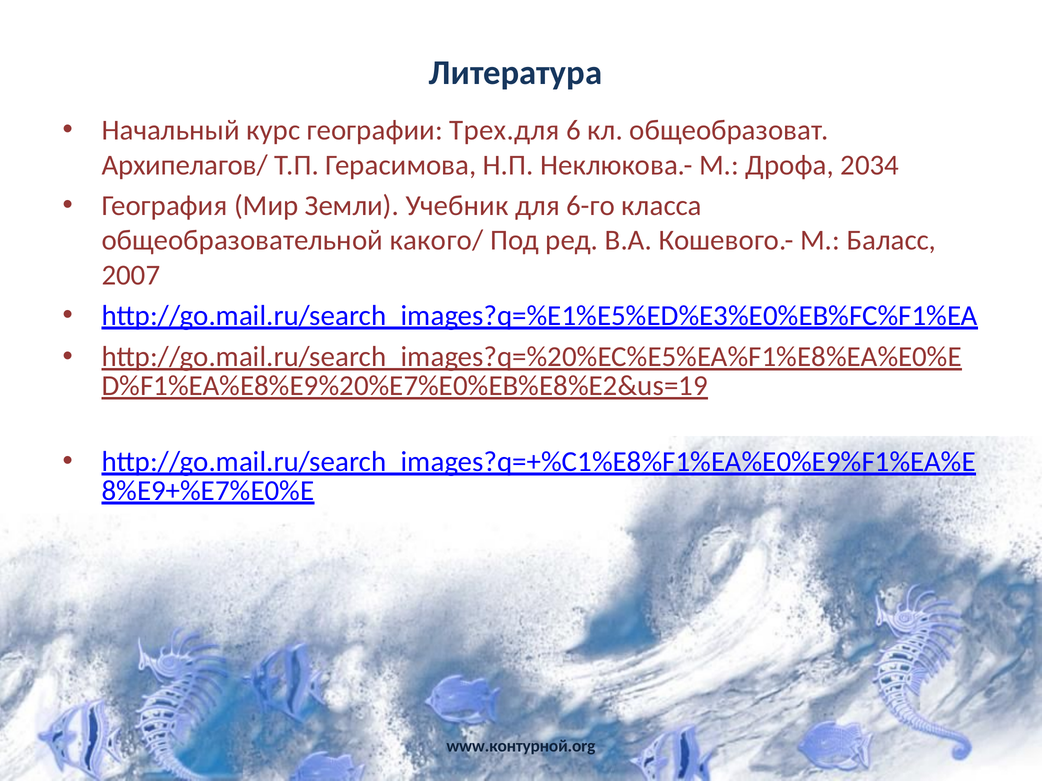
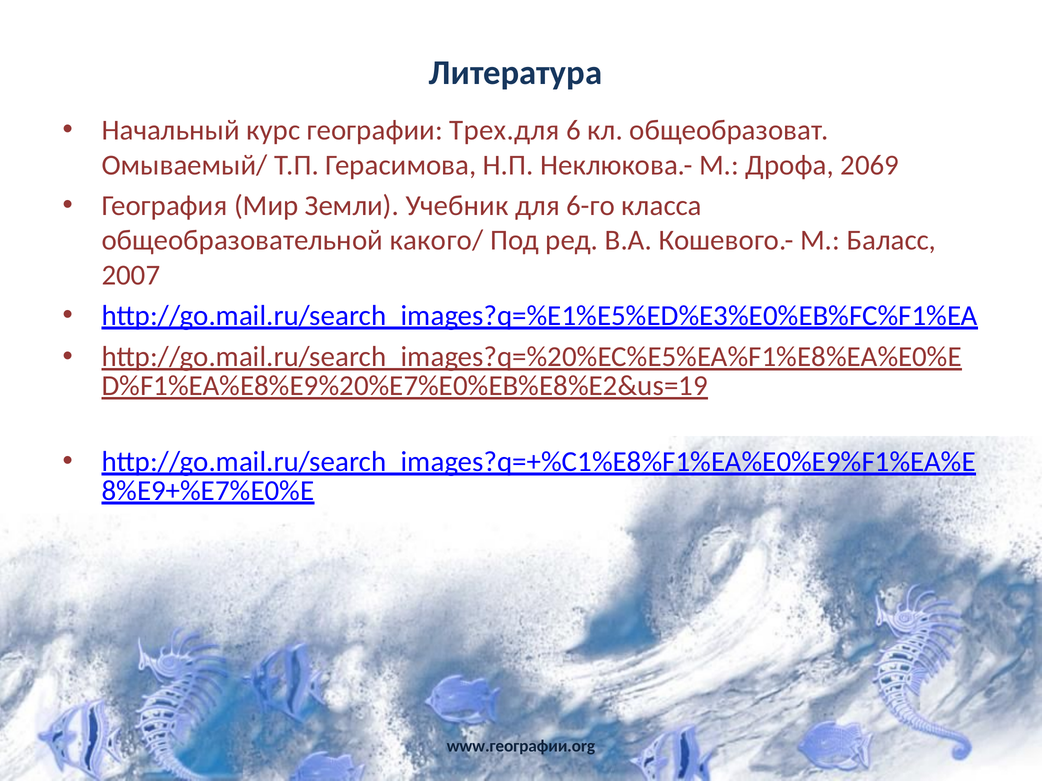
Архипелагов/: Архипелагов/ -> Омываемый/
2034: 2034 -> 2069
www.контурной.org: www.контурной.org -> www.географии.org
